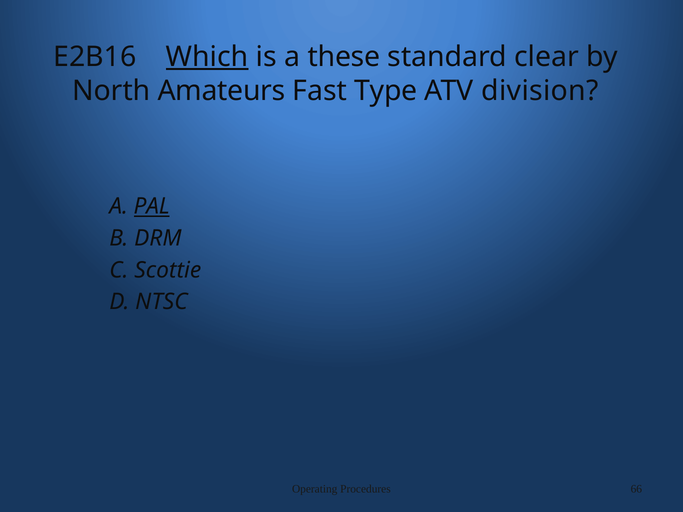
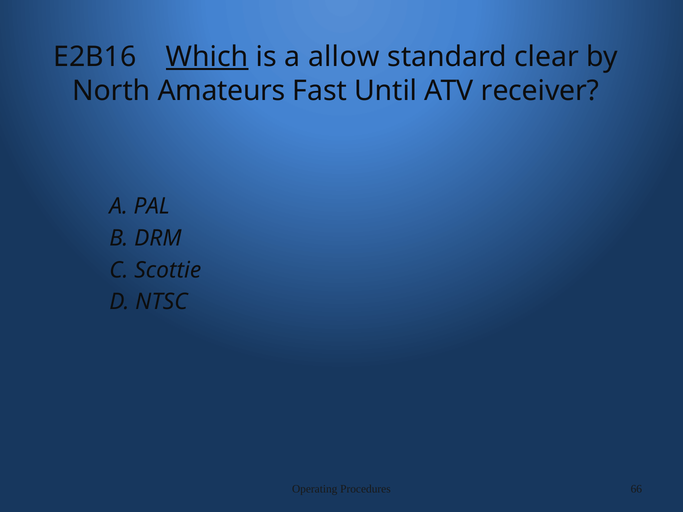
these: these -> allow
Type: Type -> Until
division: division -> receiver
PAL underline: present -> none
